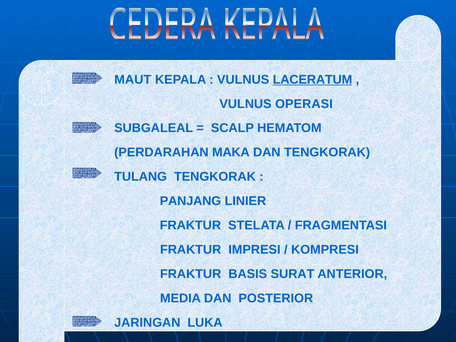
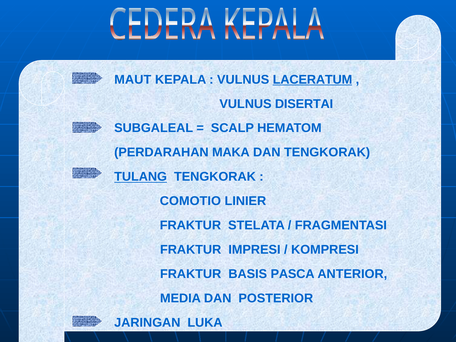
OPERASI: OPERASI -> DISERTAI
TULANG underline: none -> present
PANJANG: PANJANG -> COMOTIO
SURAT: SURAT -> PASCA
